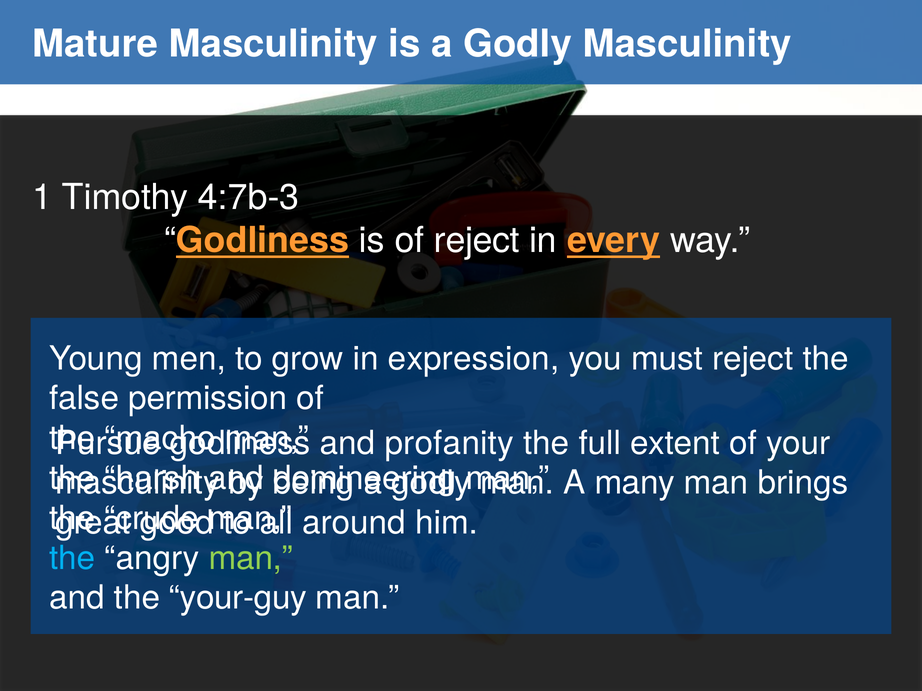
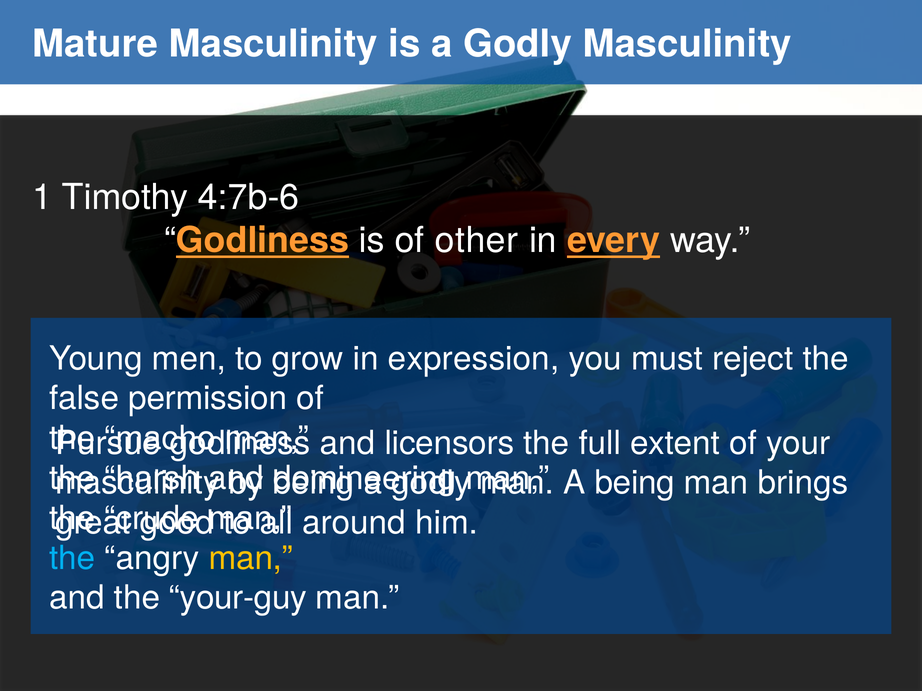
4:7b-3: 4:7b-3 -> 4:7b-6
of reject: reject -> other
profanity: profanity -> licensors
A many: many -> being
man at (251, 558) colour: light green -> yellow
